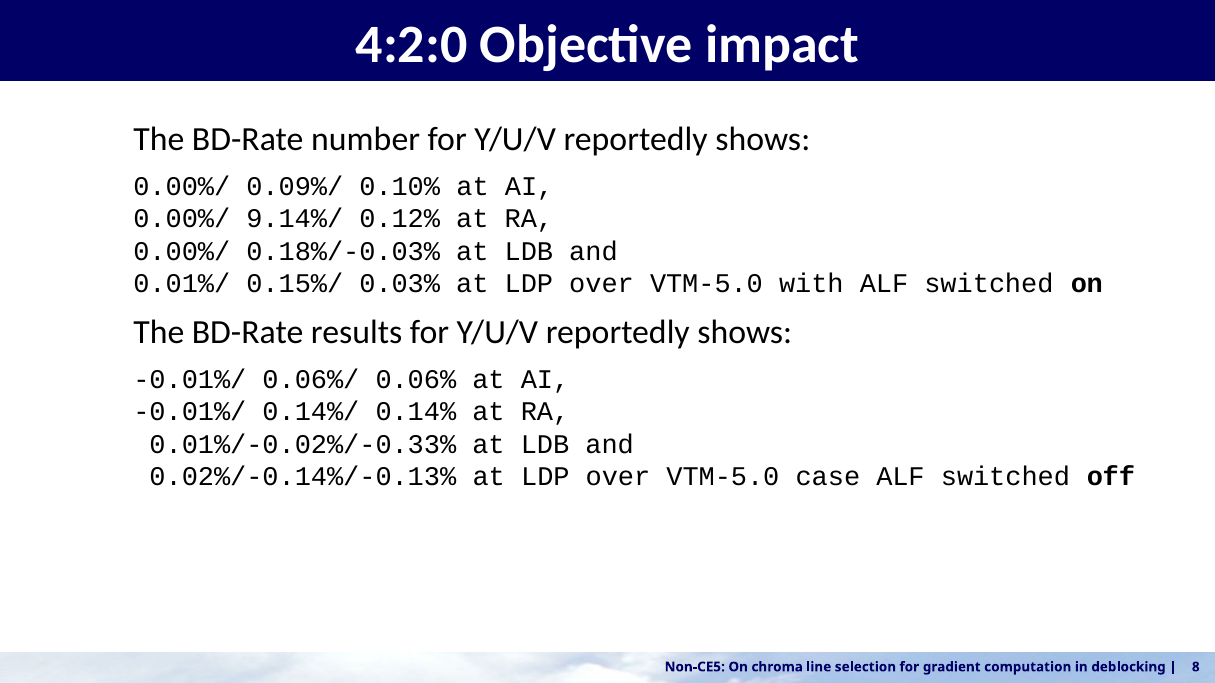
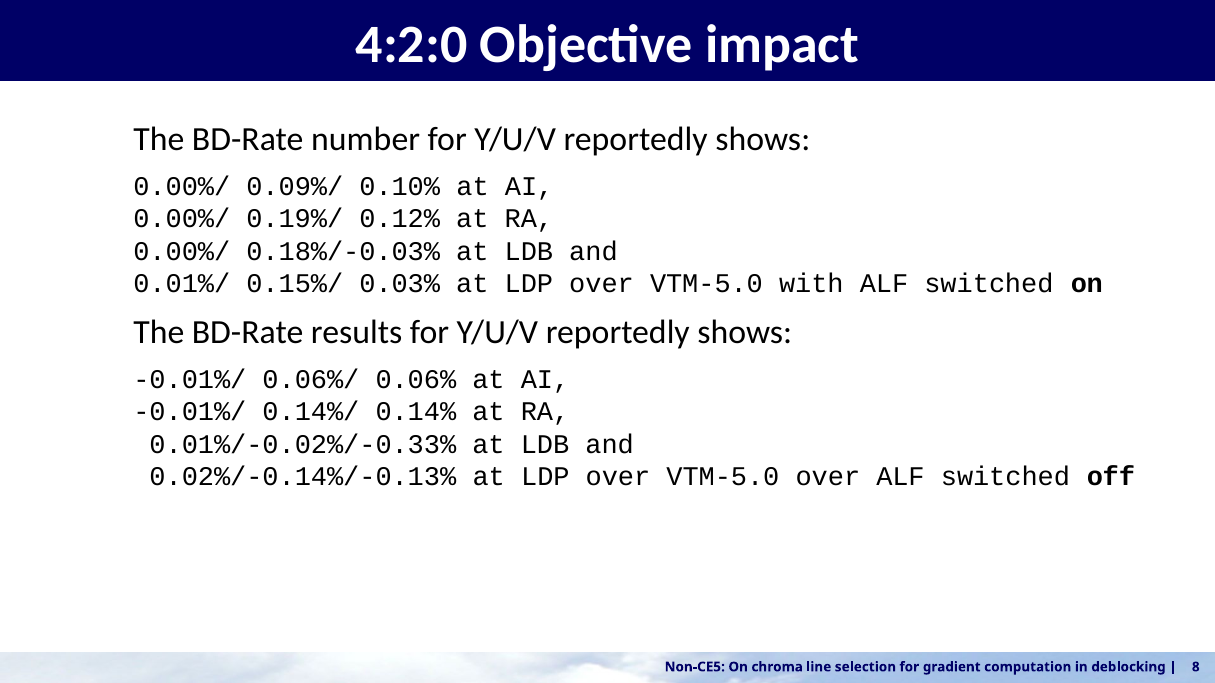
9.14%/: 9.14%/ -> 0.19%/
VTM-5.0 case: case -> over
